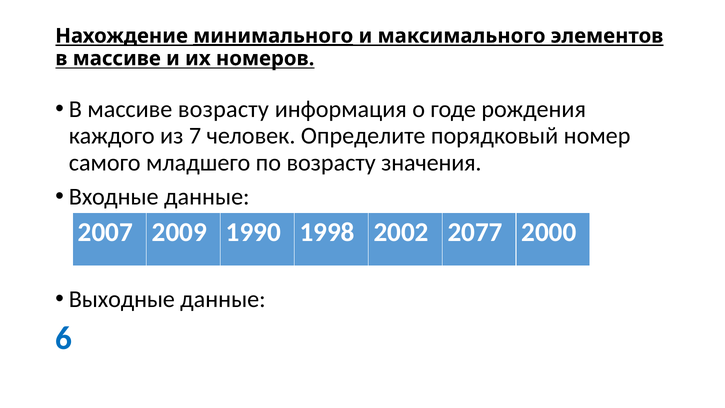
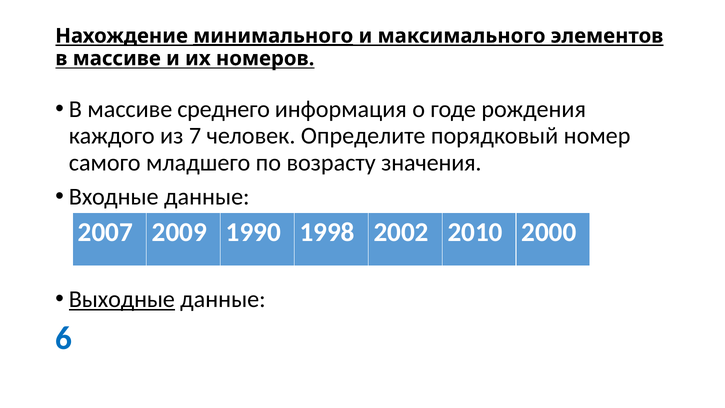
массиве возрасту: возрасту -> среднего
2077: 2077 -> 2010
Выходные underline: none -> present
